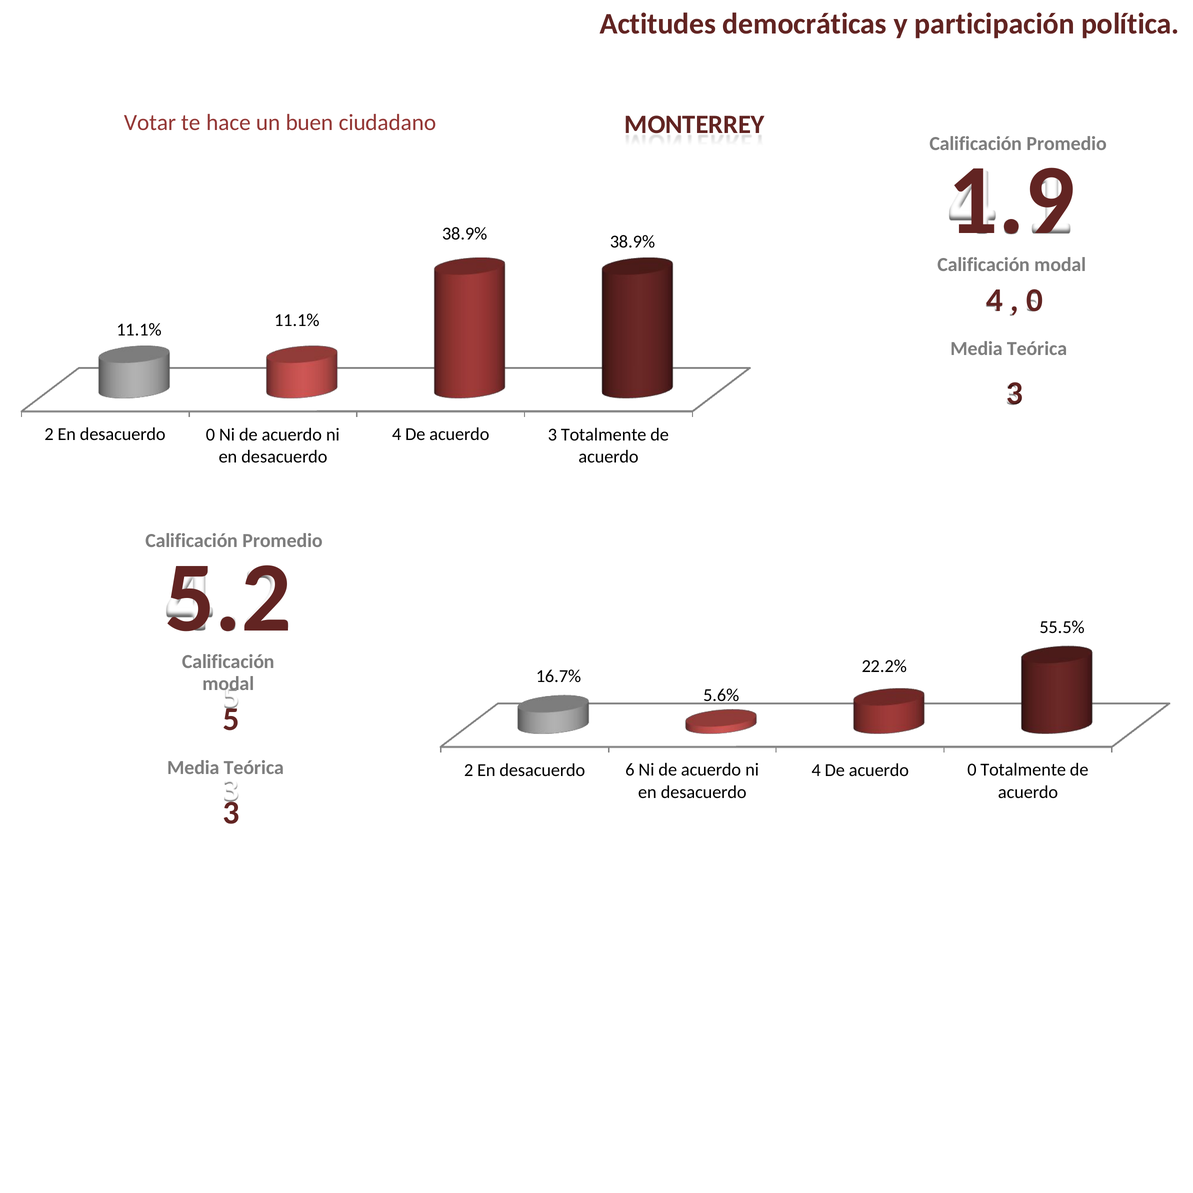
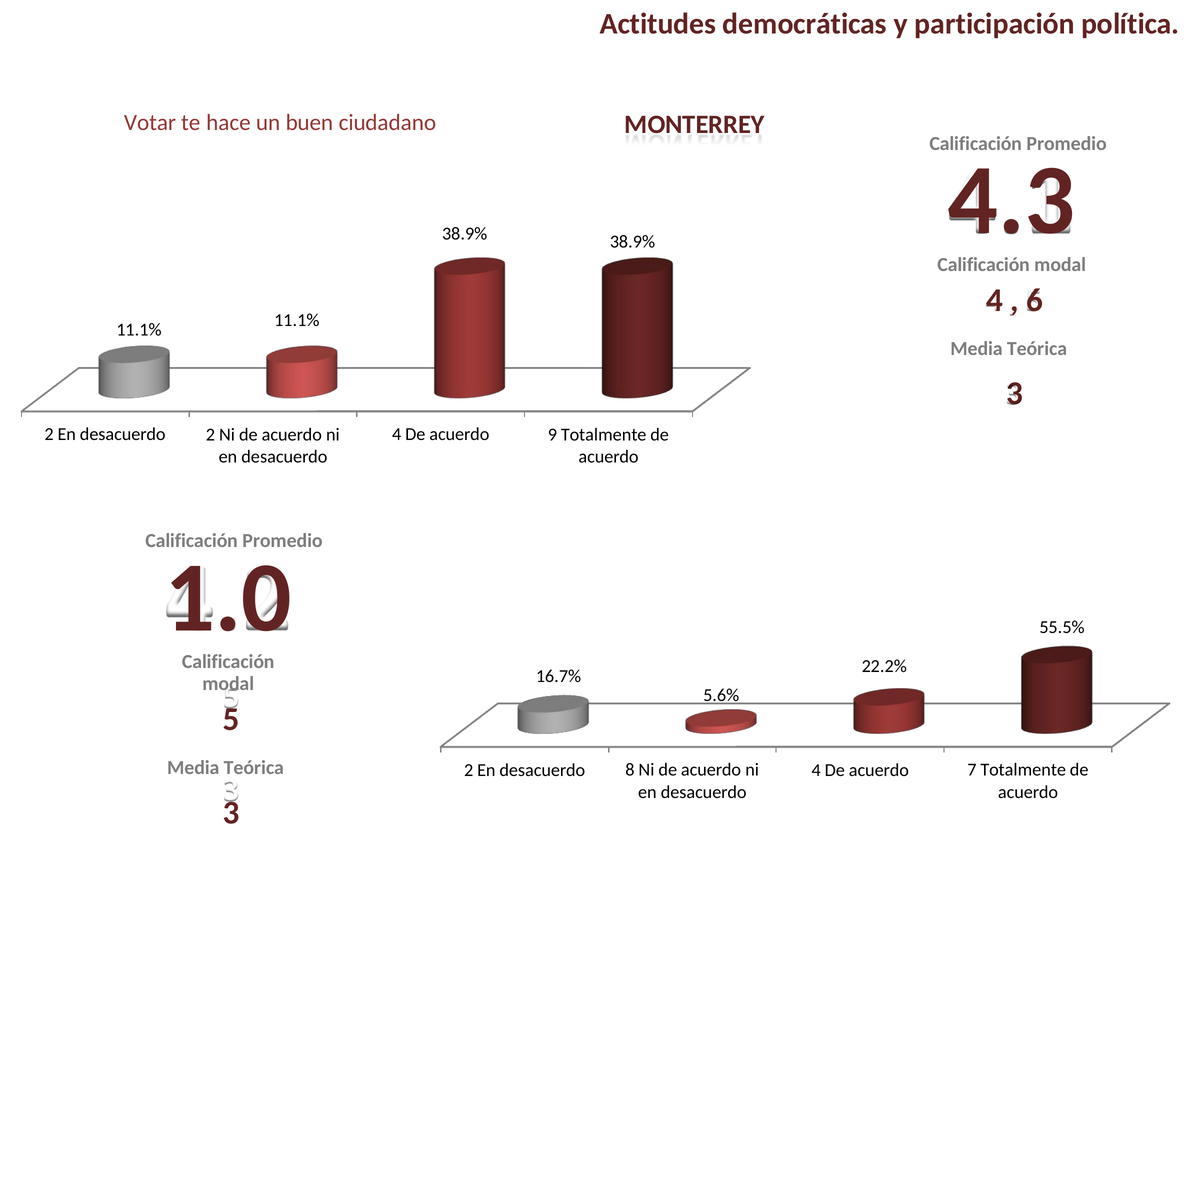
1.9: 1.9 -> 4.3
0 at (1035, 300): 0 -> 6
desacuerdo 0: 0 -> 2
acuerdo 3: 3 -> 9
5.2: 5.2 -> 1.0
6: 6 -> 8
acuerdo 0: 0 -> 7
